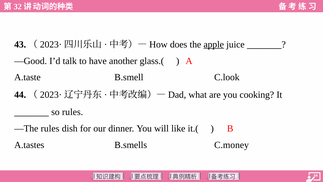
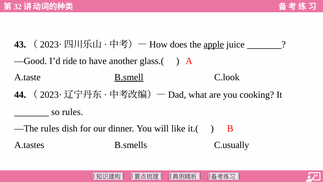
talk: talk -> ride
B.smell underline: none -> present
C.money: C.money -> C.usually
